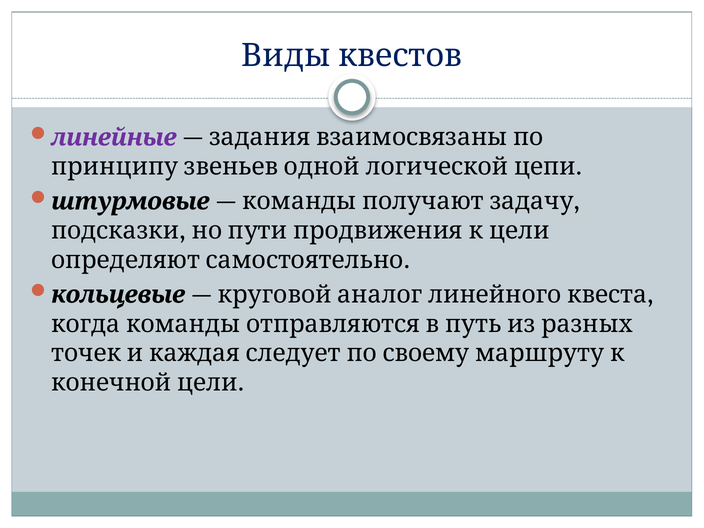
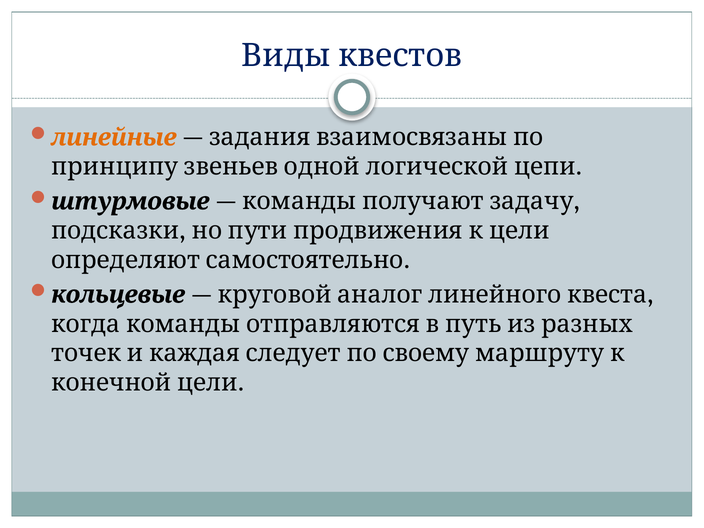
линейные colour: purple -> orange
